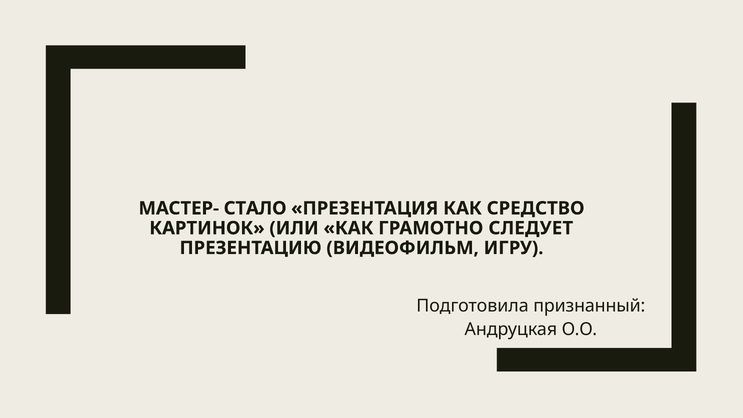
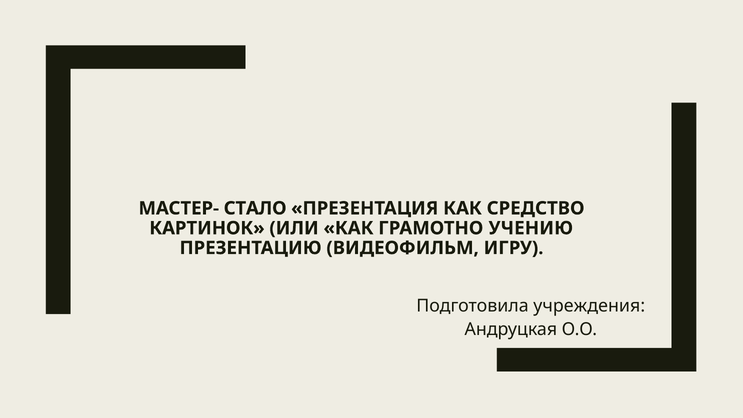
СЛЕДУЕТ: СЛЕДУЕТ -> УЧЕНИЮ
признанный: признанный -> учреждения
